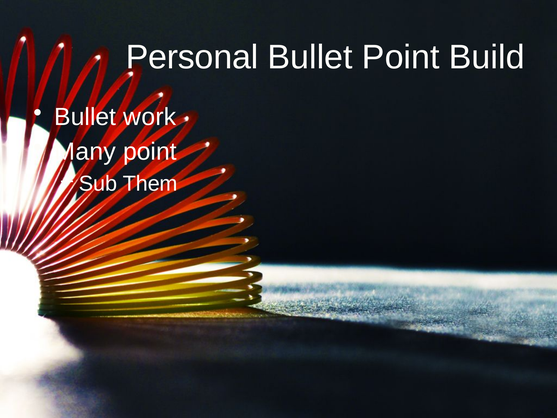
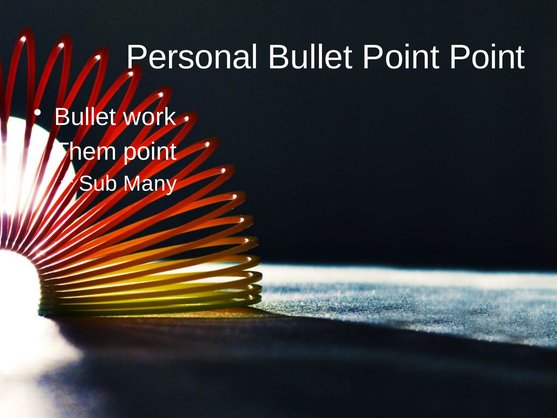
Point Build: Build -> Point
Many: Many -> Them
Them: Them -> Many
